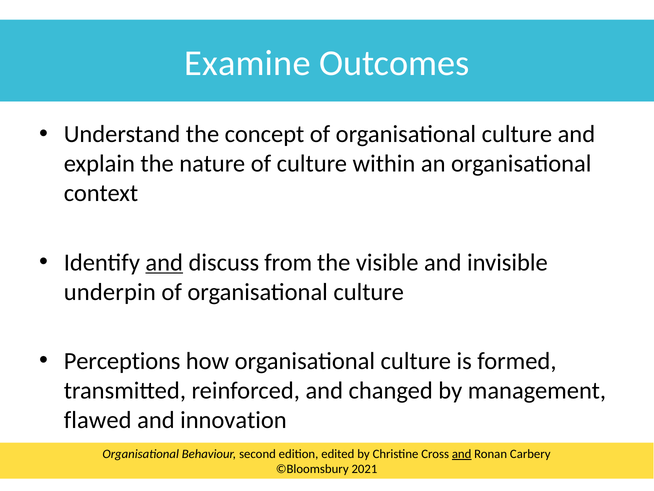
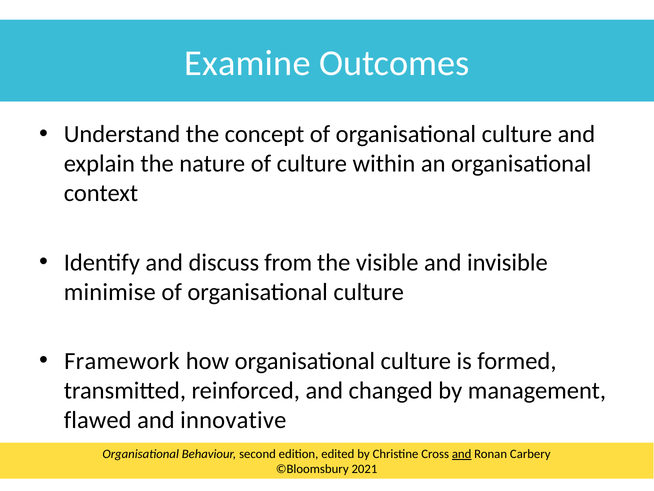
and at (164, 262) underline: present -> none
underpin: underpin -> minimise
Perceptions: Perceptions -> Framework
innovation: innovation -> innovative
